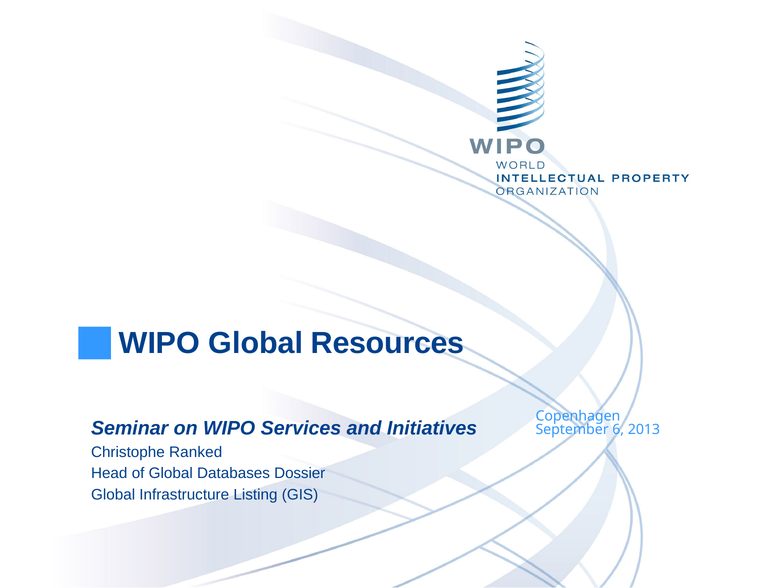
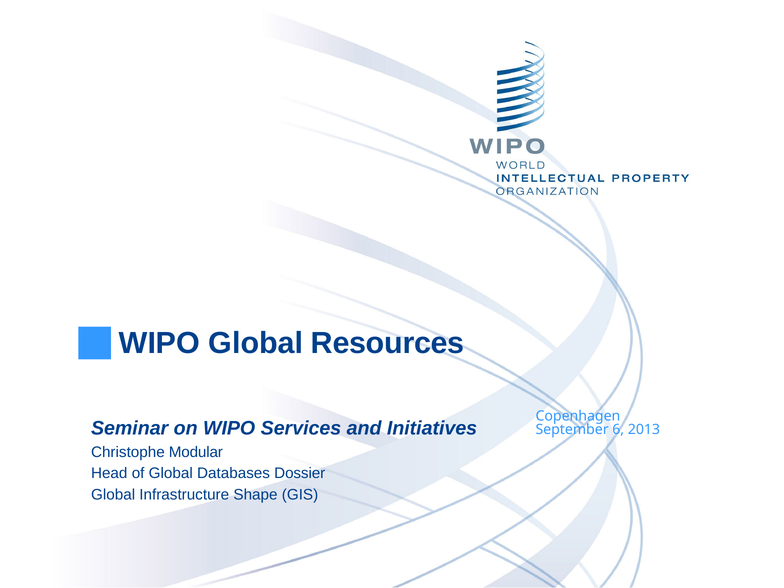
Ranked: Ranked -> Modular
Listing: Listing -> Shape
